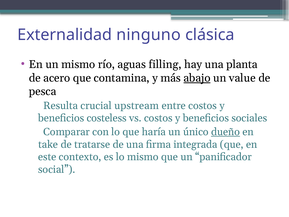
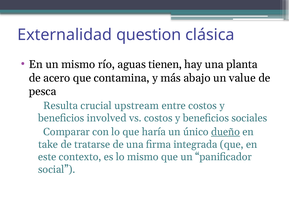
ninguno: ninguno -> question
filling: filling -> tienen
abajo underline: present -> none
costeless: costeless -> involved
